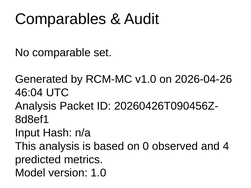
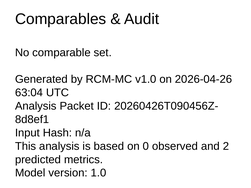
46:04: 46:04 -> 63:04
4: 4 -> 2
